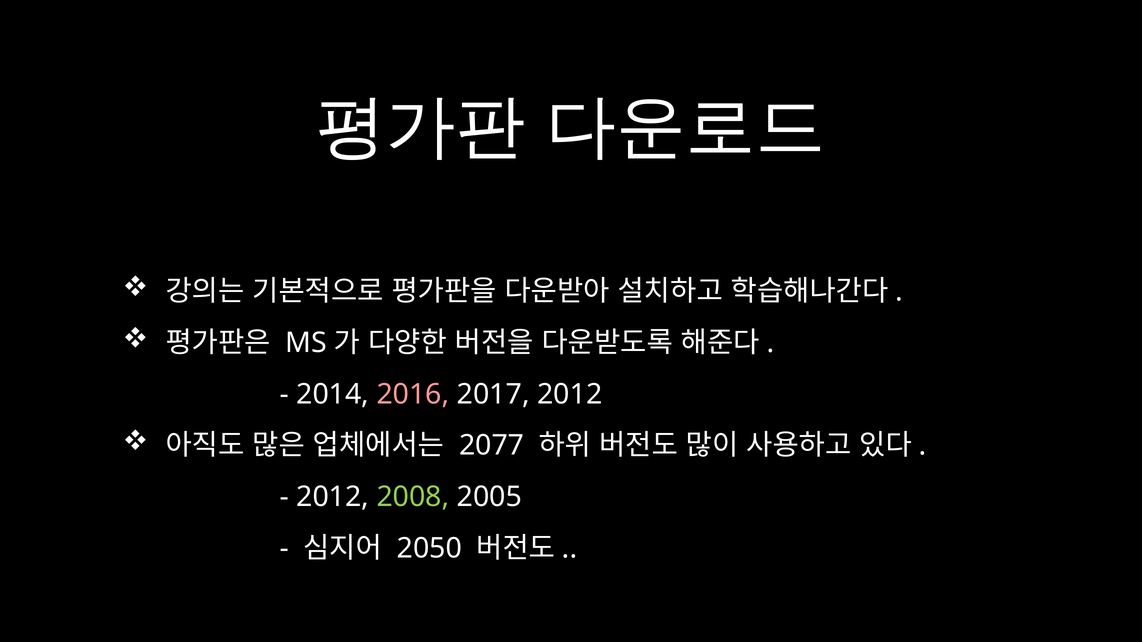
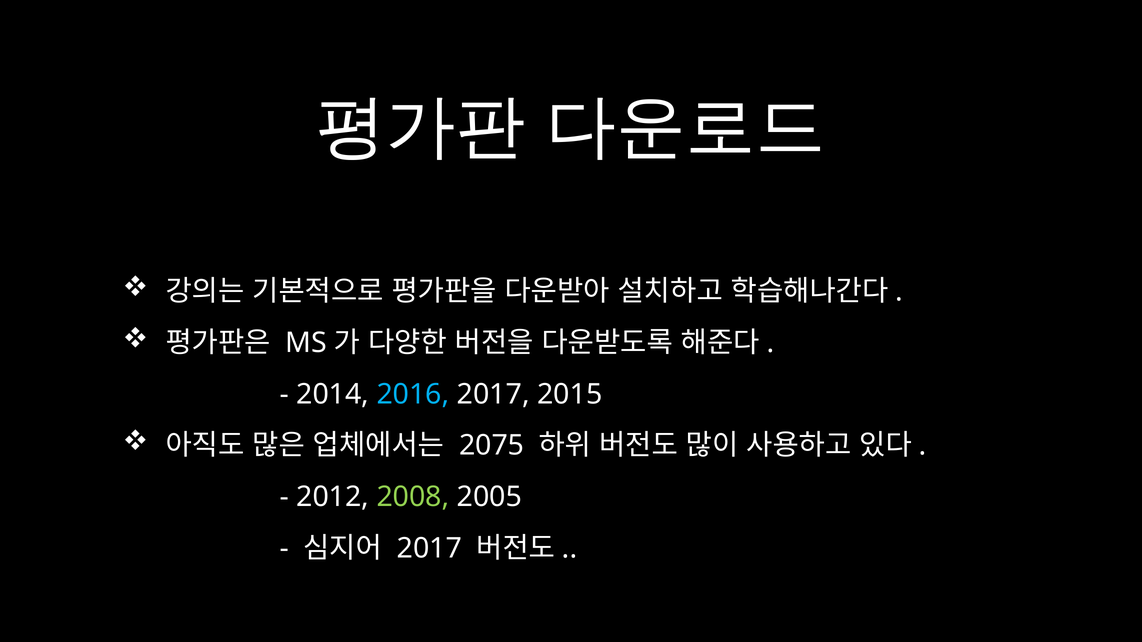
2016 colour: pink -> light blue
2017 2012: 2012 -> 2015
2077: 2077 -> 2075
2050 at (429, 549): 2050 -> 2017
